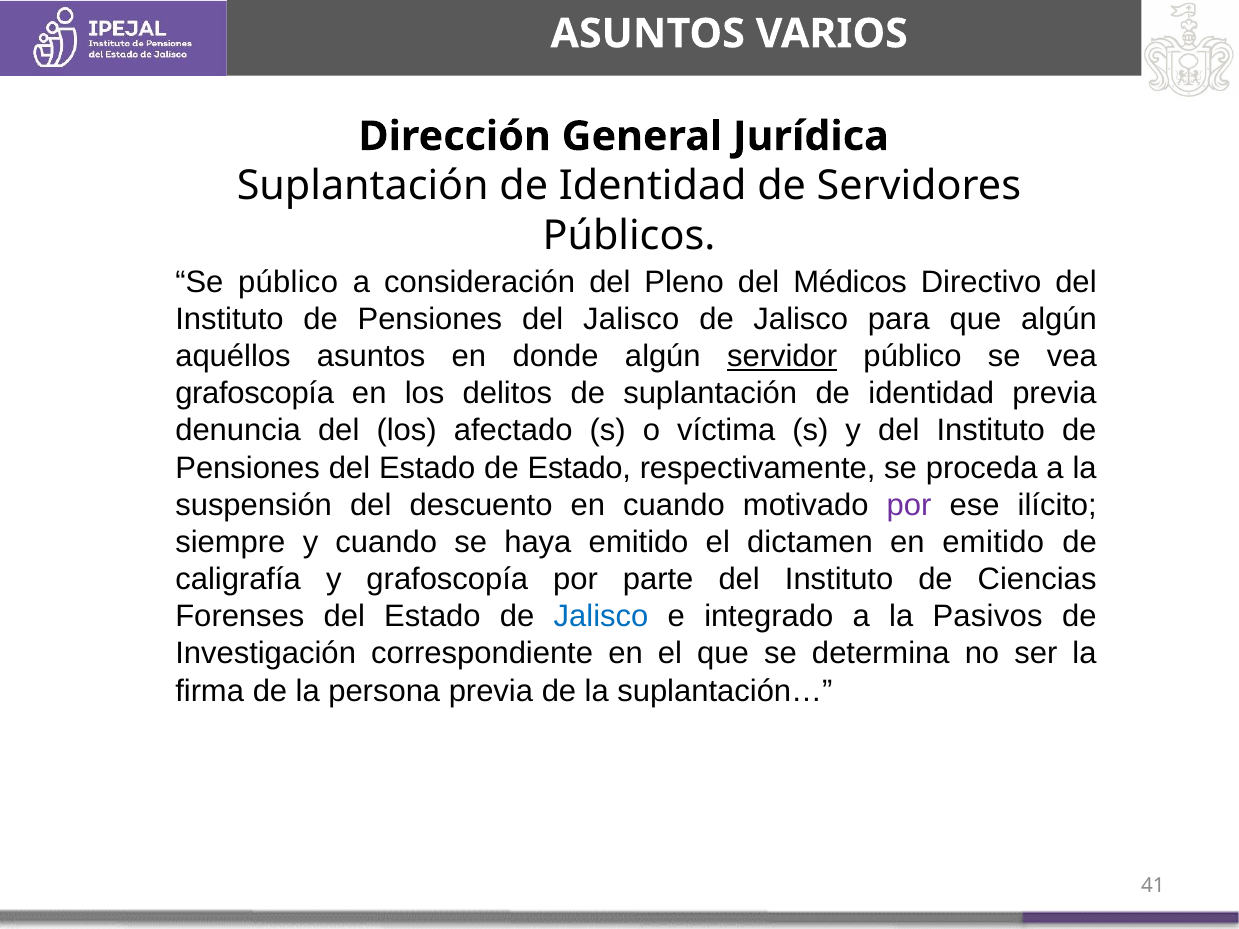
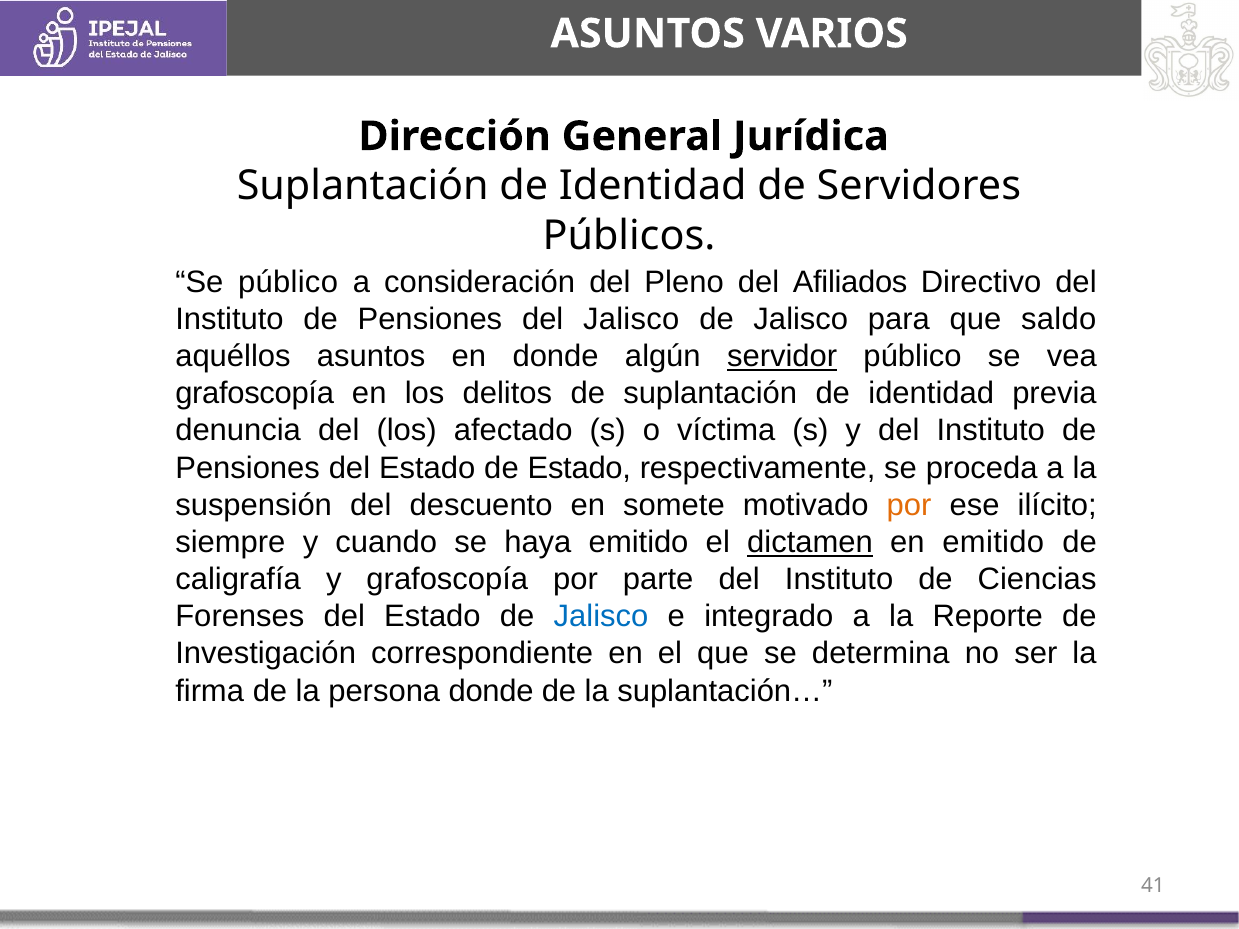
Médicos: Médicos -> Afiliados
que algún: algún -> saldo
en cuando: cuando -> somete
por at (909, 505) colour: purple -> orange
dictamen underline: none -> present
Pasivos: Pasivos -> Reporte
persona previa: previa -> donde
